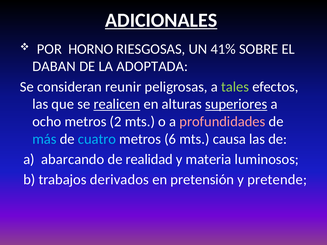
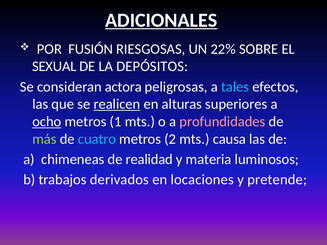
HORNO: HORNO -> FUSIÓN
41%: 41% -> 22%
DABAN: DABAN -> SEXUAL
ADOPTADA: ADOPTADA -> DEPÓSITOS
reunir: reunir -> actora
tales colour: light green -> light blue
superiores underline: present -> none
ocho underline: none -> present
2: 2 -> 1
más colour: light blue -> light green
6: 6 -> 2
abarcando: abarcando -> chimeneas
pretensión: pretensión -> locaciones
